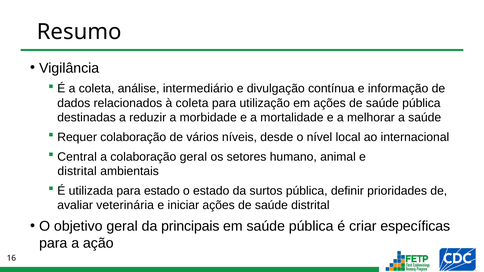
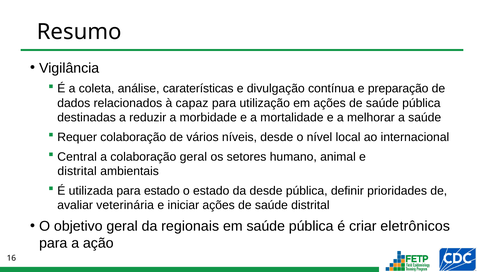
intermediário: intermediário -> caraterísticas
informação: informação -> preparação
à coleta: coleta -> capaz
da surtos: surtos -> desde
principais: principais -> regionais
específicas: específicas -> eletrônicos
